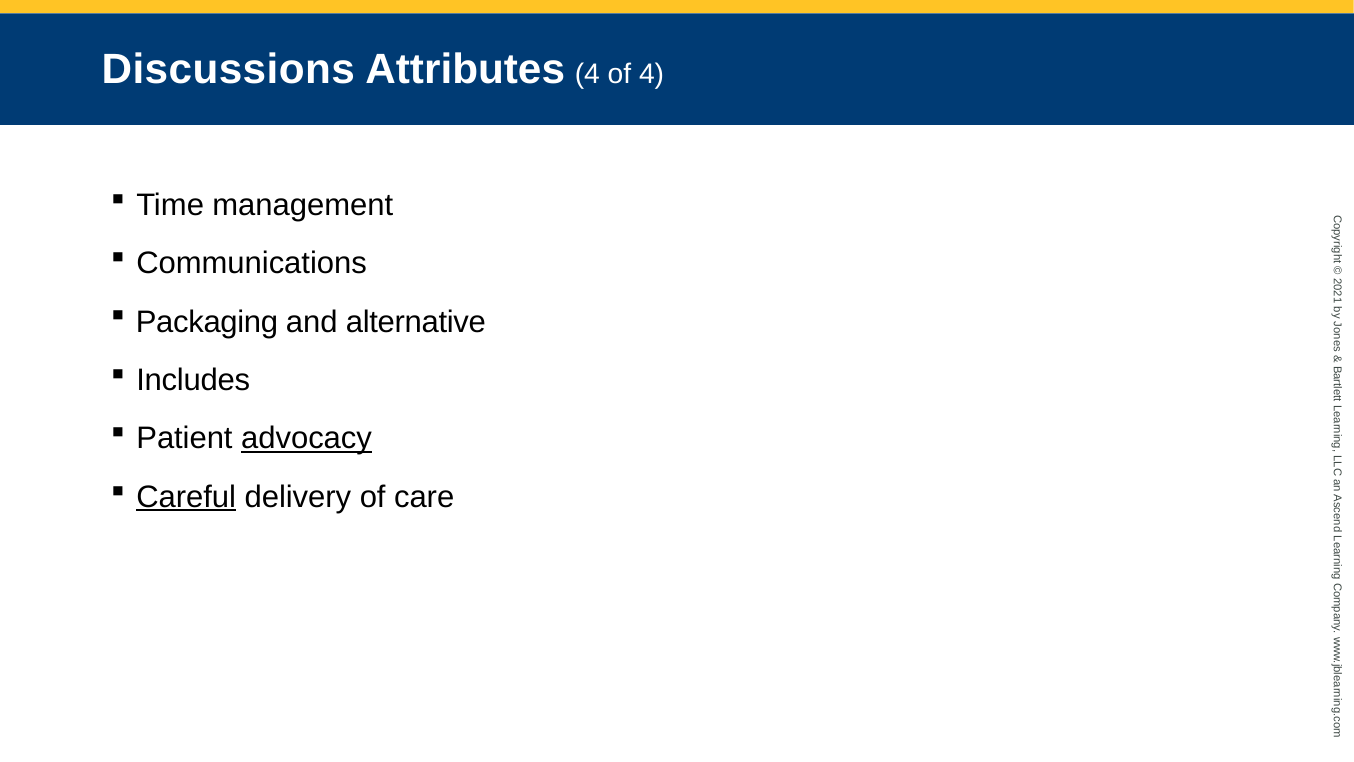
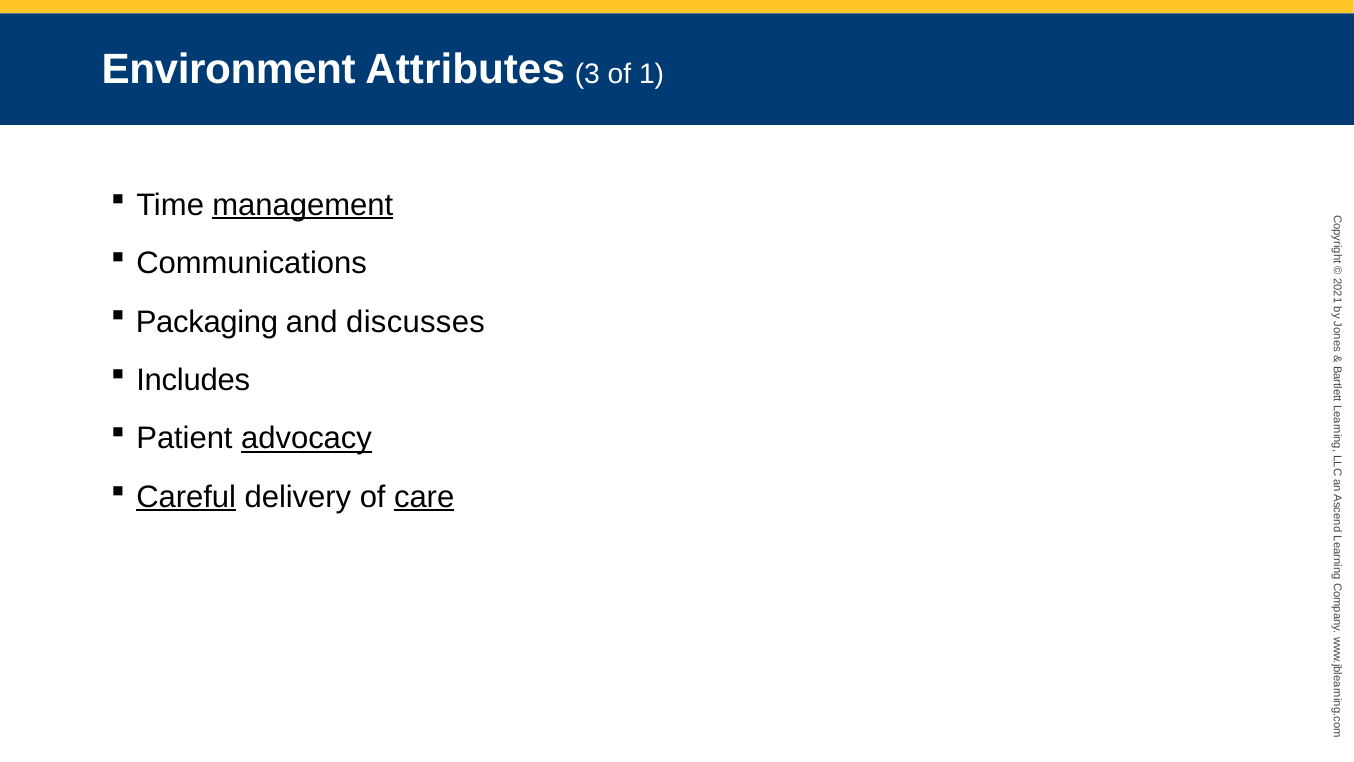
Discussions: Discussions -> Environment
Attributes 4: 4 -> 3
of 4: 4 -> 1
management underline: none -> present
alternative: alternative -> discusses
care underline: none -> present
